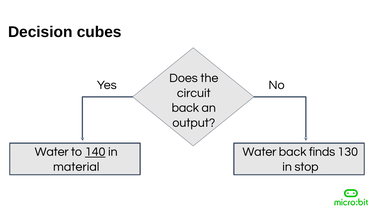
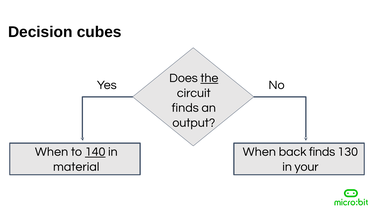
the underline: none -> present
back at (185, 108): back -> finds
Water at (52, 152): Water -> When
Water at (259, 152): Water -> When
stop: stop -> your
